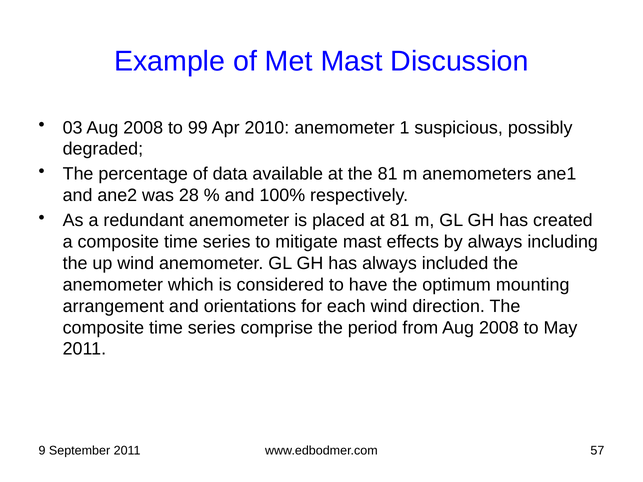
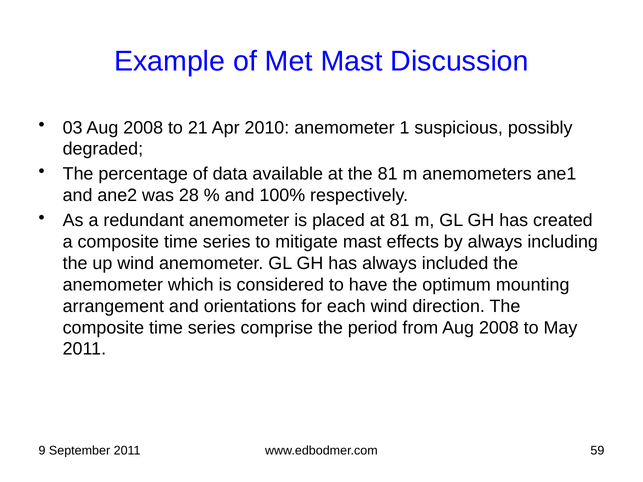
99: 99 -> 21
57: 57 -> 59
